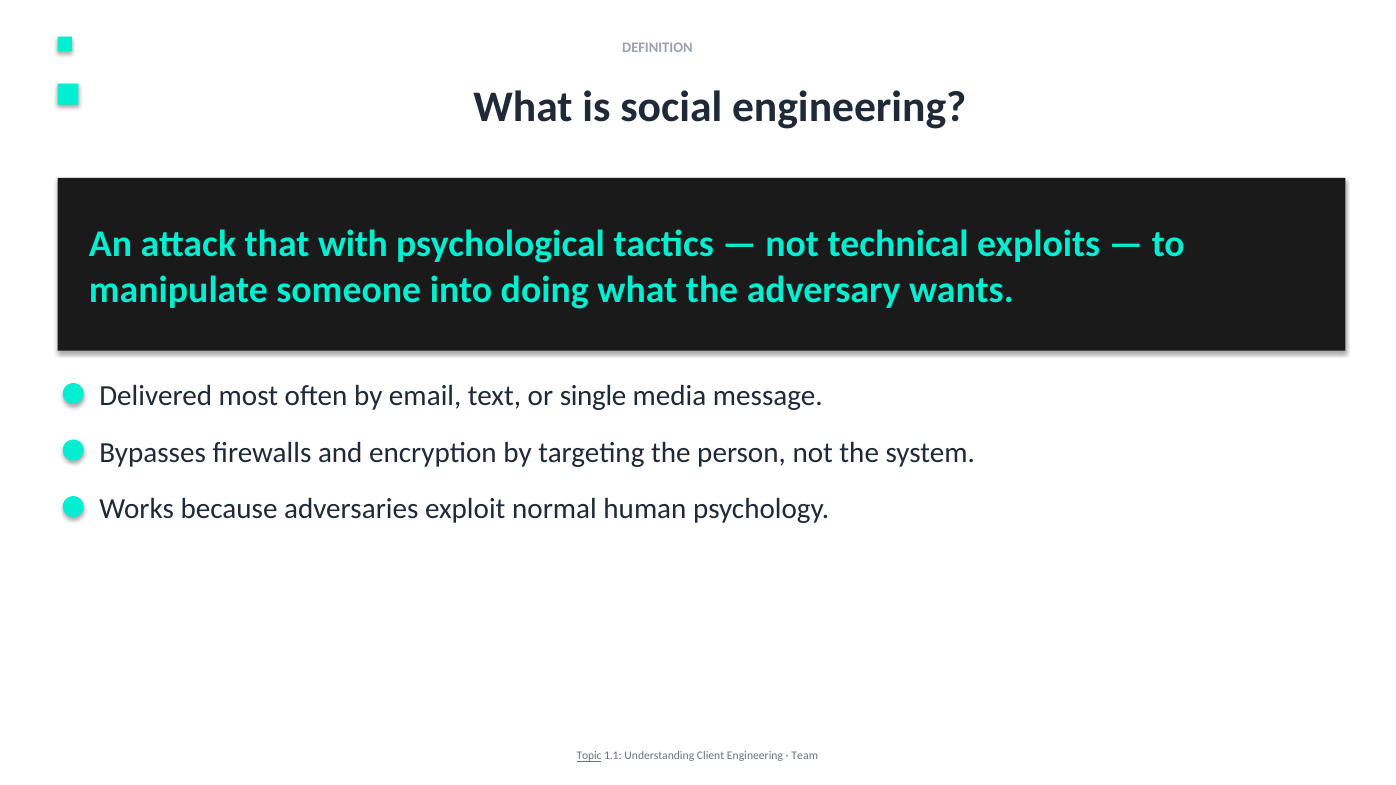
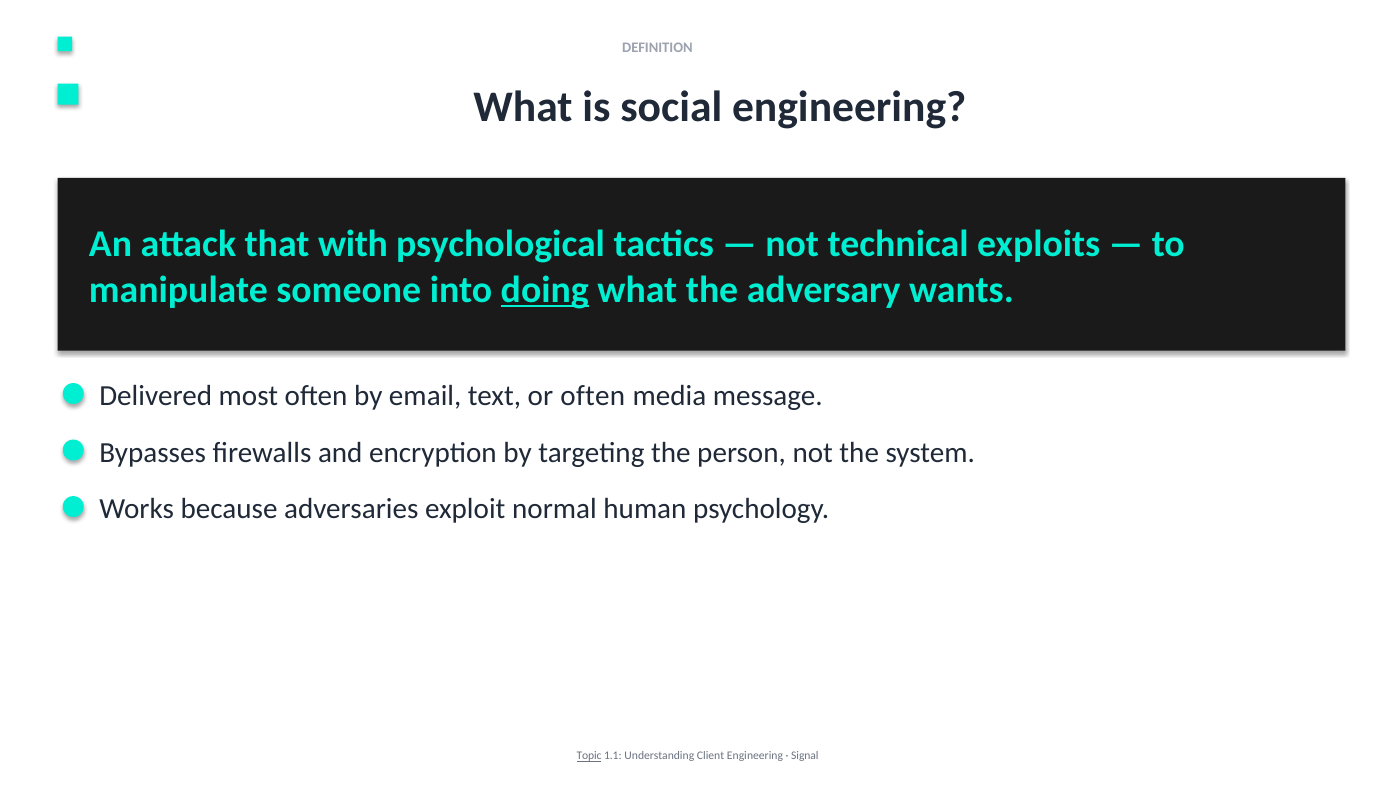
doing underline: none -> present
or single: single -> often
Team: Team -> Signal
